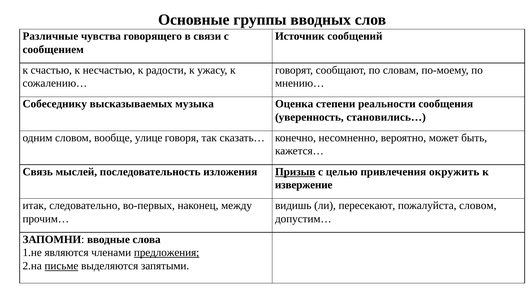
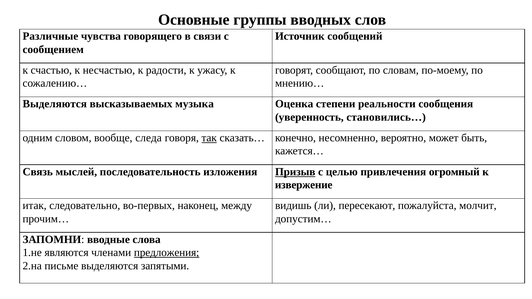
Собеседнику at (55, 104): Собеседнику -> Выделяются
улице: улице -> следа
так underline: none -> present
окружить: окружить -> огромный
пожалуйста словом: словом -> молчит
письме underline: present -> none
